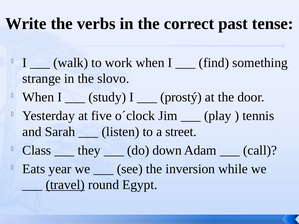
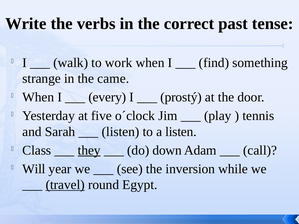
slovo: slovo -> came
study: study -> every
a street: street -> listen
they underline: none -> present
Eats: Eats -> Will
